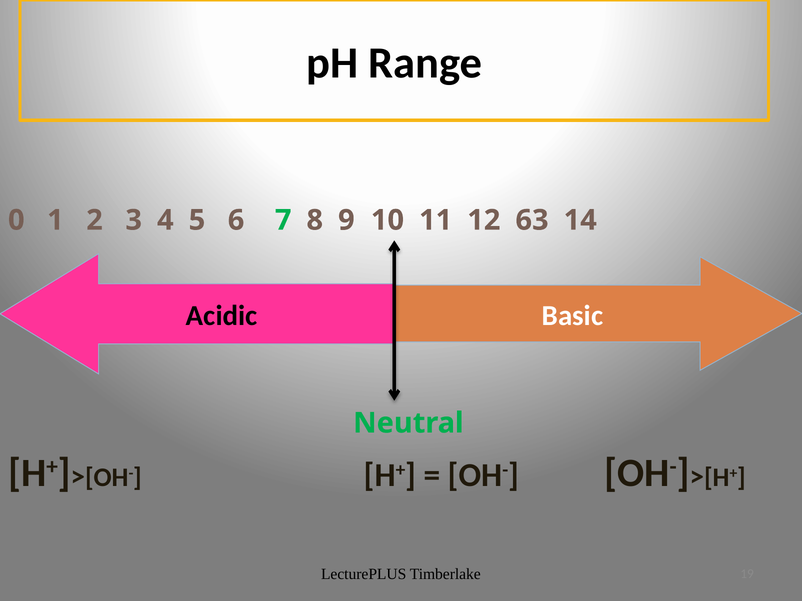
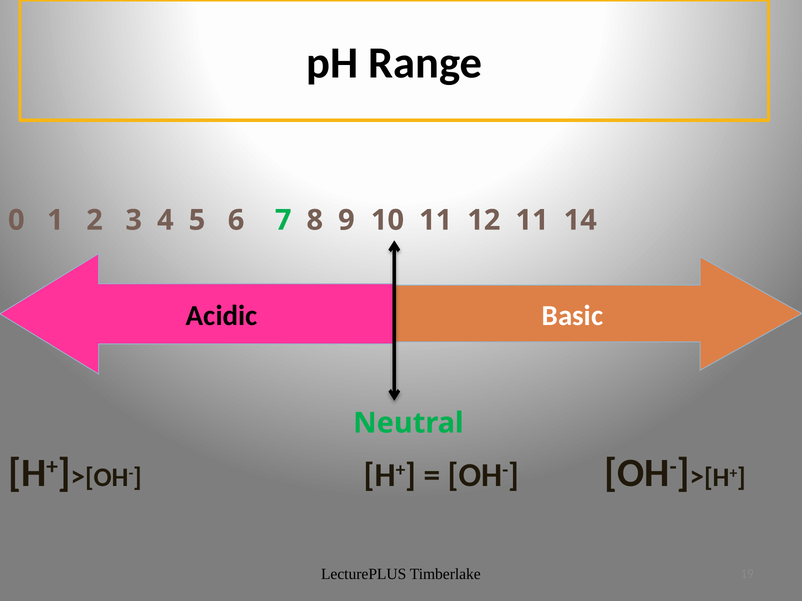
12 63: 63 -> 11
